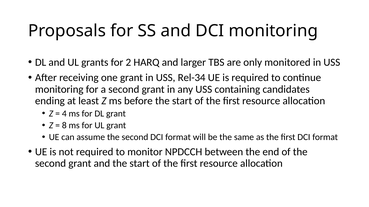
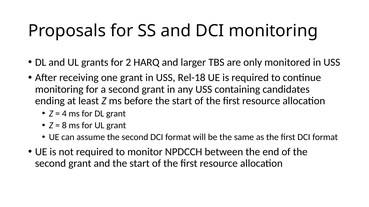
Rel-34: Rel-34 -> Rel-18
